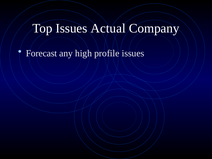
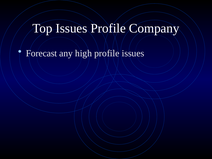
Issues Actual: Actual -> Profile
